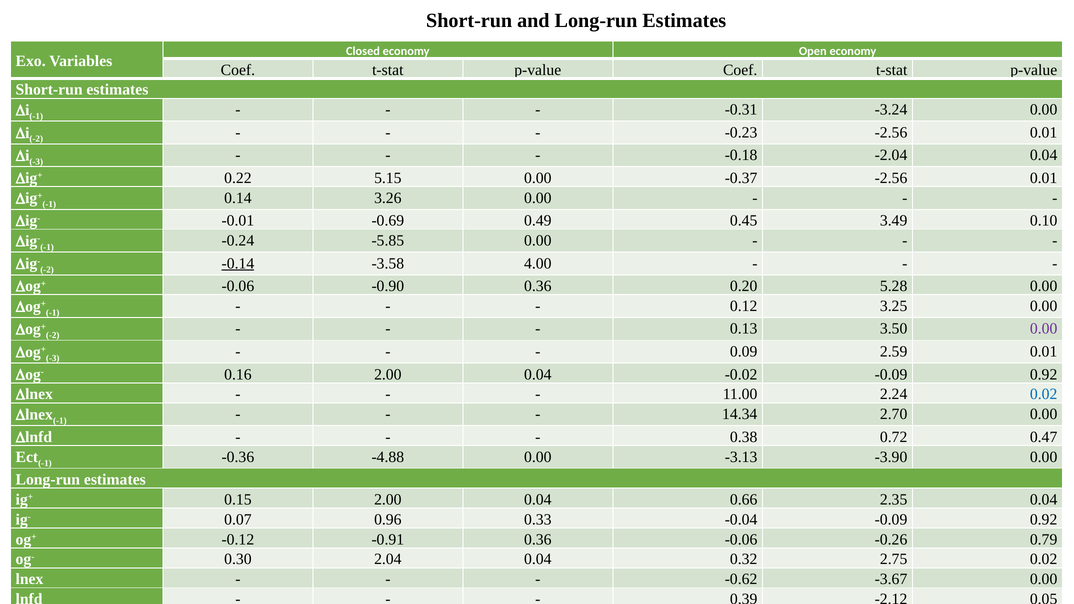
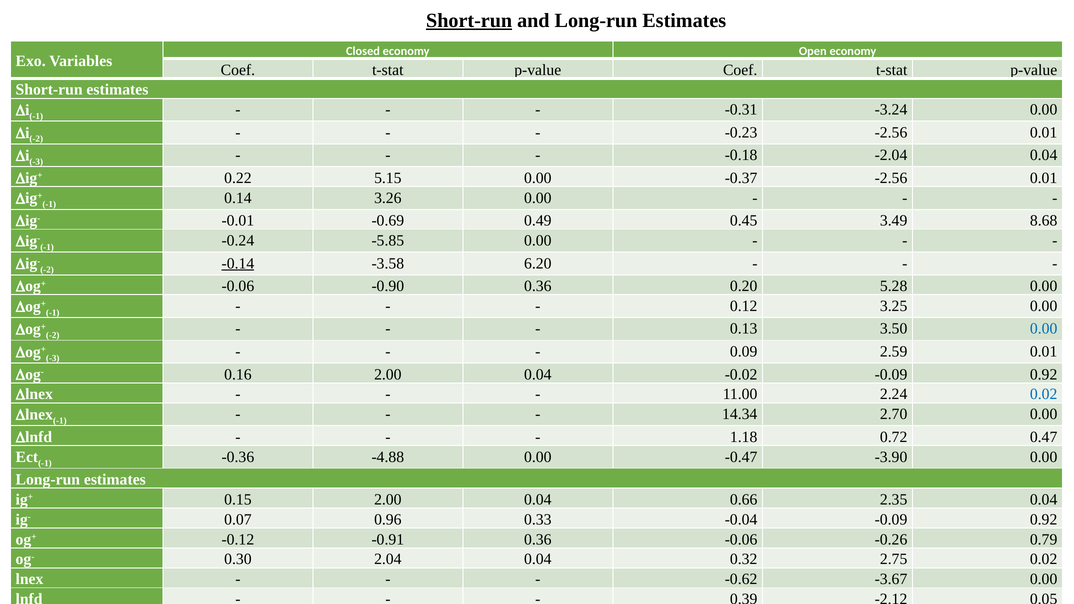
Short-run at (469, 21) underline: none -> present
0.10: 0.10 -> 8.68
4.00: 4.00 -> 6.20
0.00 at (1044, 329) colour: purple -> blue
0.38: 0.38 -> 1.18
-3.13: -3.13 -> -0.47
